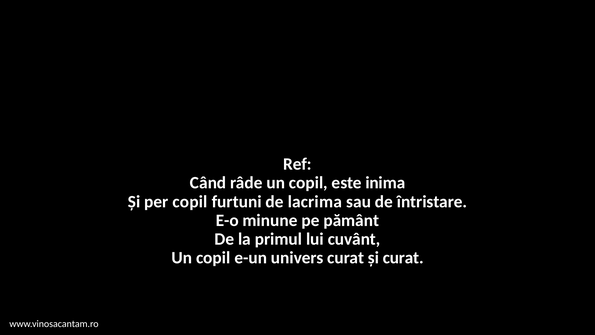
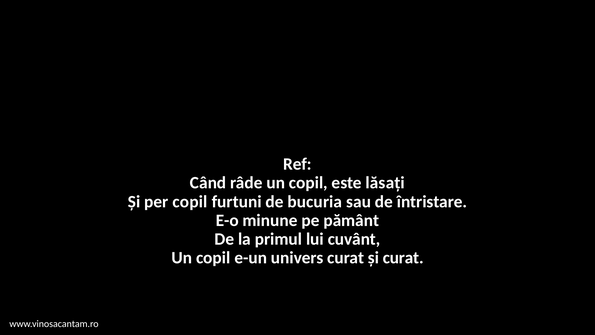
inima: inima -> lăsați
lacrima: lacrima -> bucuria
